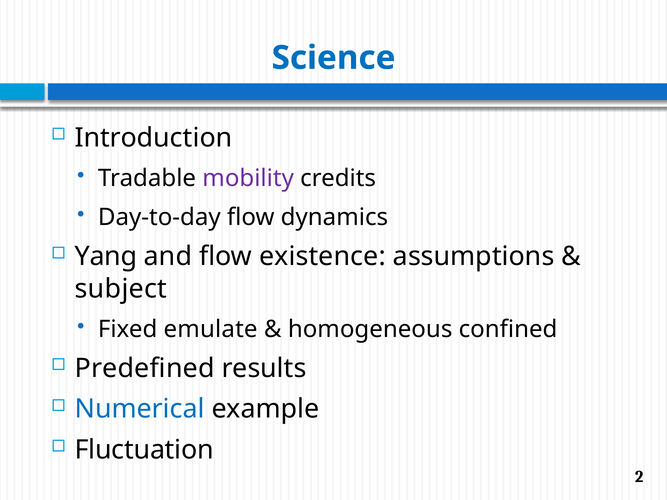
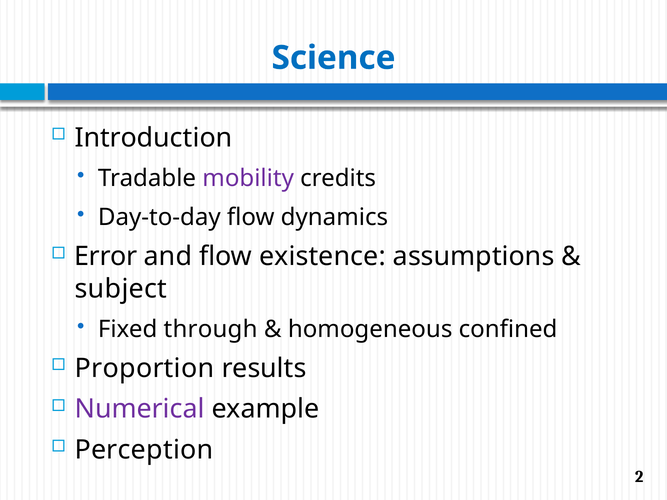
Yang: Yang -> Error
emulate: emulate -> through
Predefined: Predefined -> Proportion
Numerical colour: blue -> purple
Fluctuation: Fluctuation -> Perception
